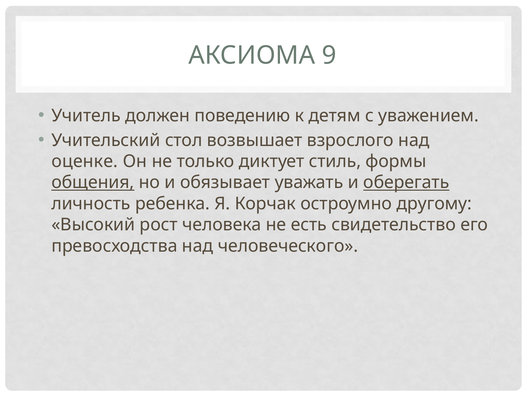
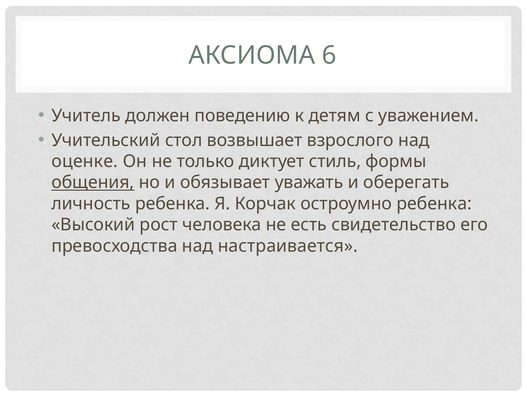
9: 9 -> 6
оберегать underline: present -> none
остроумно другому: другому -> ребенка
человеческого: человеческого -> настраивается
